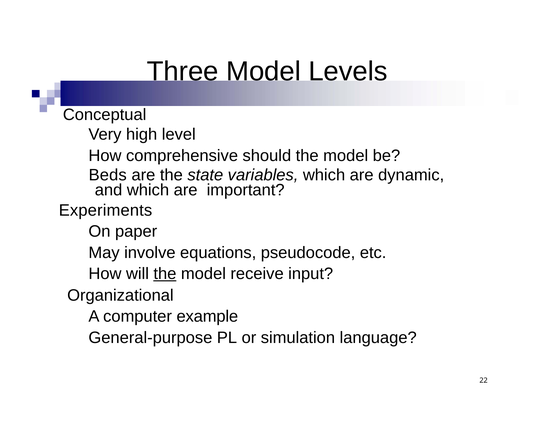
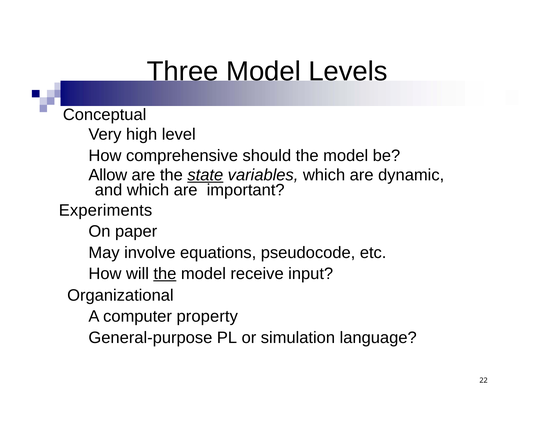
Beds: Beds -> Allow
state underline: none -> present
example: example -> property
